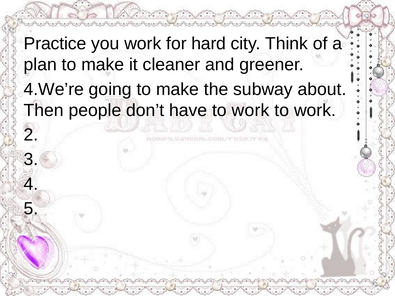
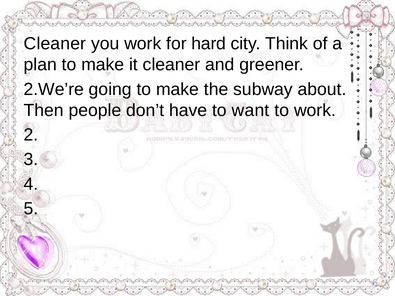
Practice at (55, 44): Practice -> Cleaner
4.We’re: 4.We’re -> 2.We’re
have to work: work -> want
